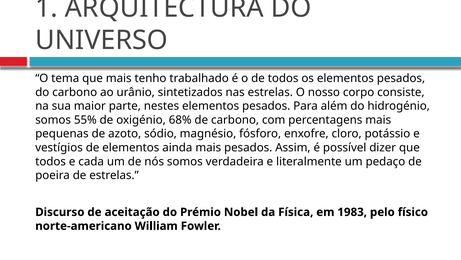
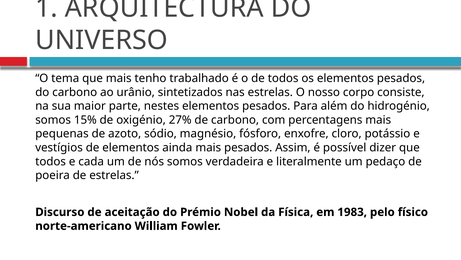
55%: 55% -> 15%
68%: 68% -> 27%
